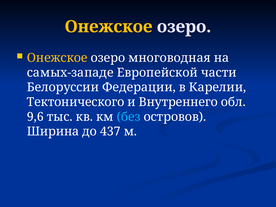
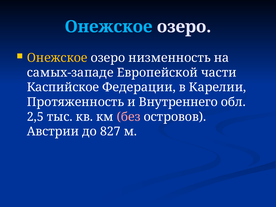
Онежское at (109, 27) colour: yellow -> light blue
многоводная: многоводная -> низменность
Белоруссии: Белоруссии -> Каспийское
Тектонического: Тектонического -> Протяженность
9,6: 9,6 -> 2,5
без colour: light blue -> pink
Ширина: Ширина -> Австрии
437: 437 -> 827
